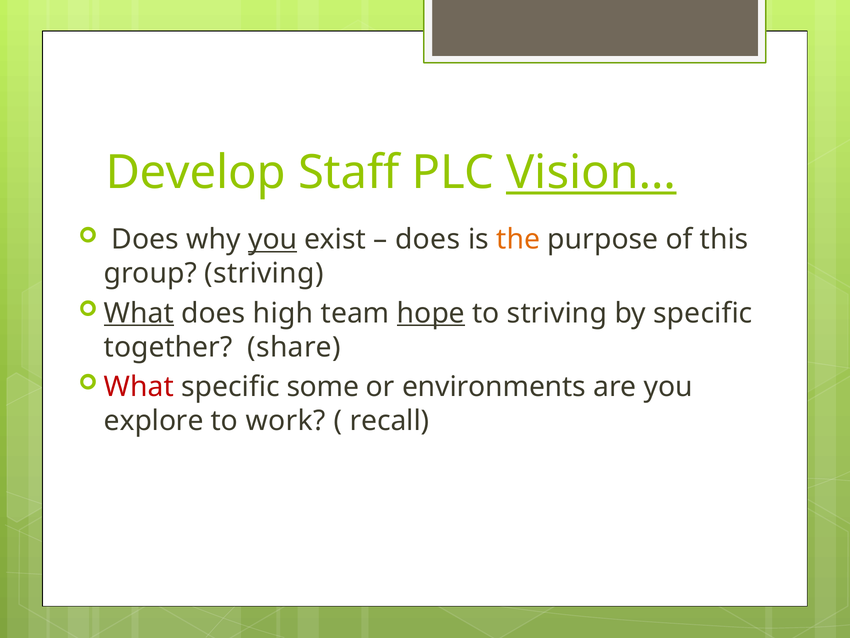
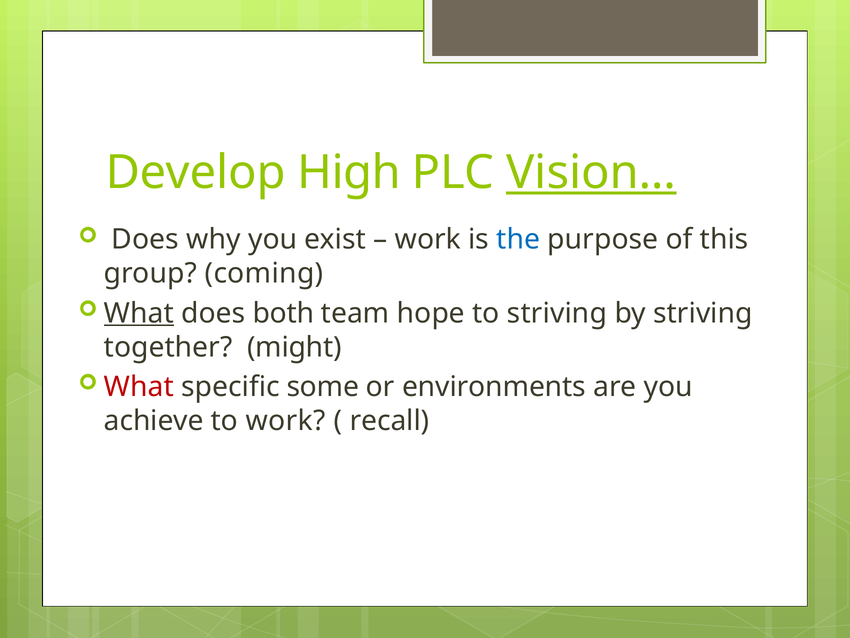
Staff: Staff -> High
you at (273, 239) underline: present -> none
does at (428, 239): does -> work
the colour: orange -> blue
group striving: striving -> coming
high: high -> both
hope underline: present -> none
by specific: specific -> striving
share: share -> might
explore: explore -> achieve
